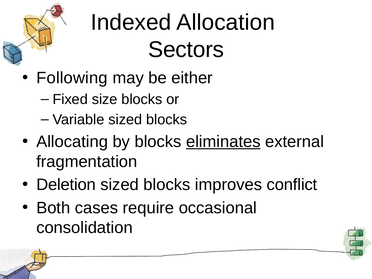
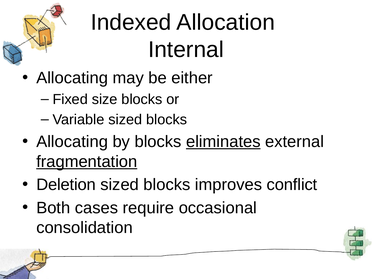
Sectors: Sectors -> Internal
Following at (72, 78): Following -> Allocating
fragmentation underline: none -> present
